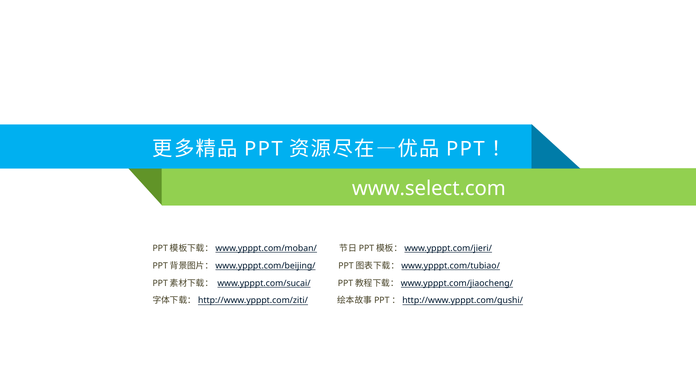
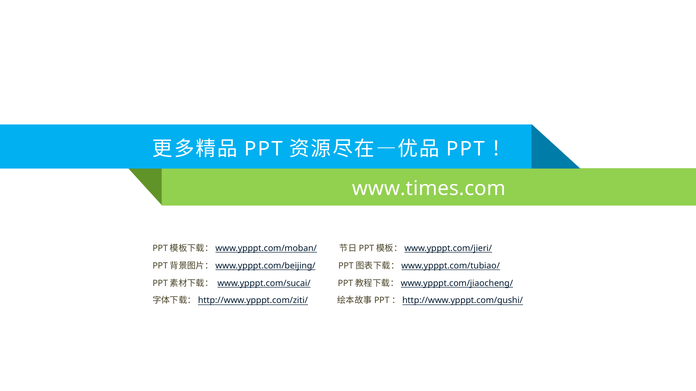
www.select.com: www.select.com -> www.times.com
